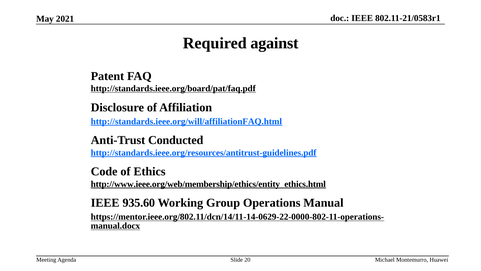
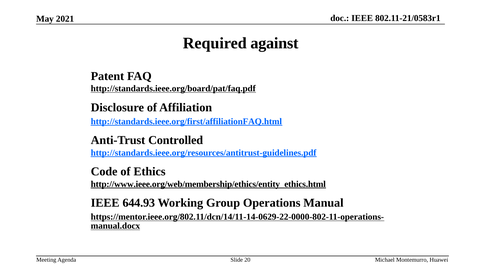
http://standards.ieee.org/will/affiliationFAQ.html: http://standards.ieee.org/will/affiliationFAQ.html -> http://standards.ieee.org/first/affiliationFAQ.html
Conducted: Conducted -> Controlled
935.60: 935.60 -> 644.93
